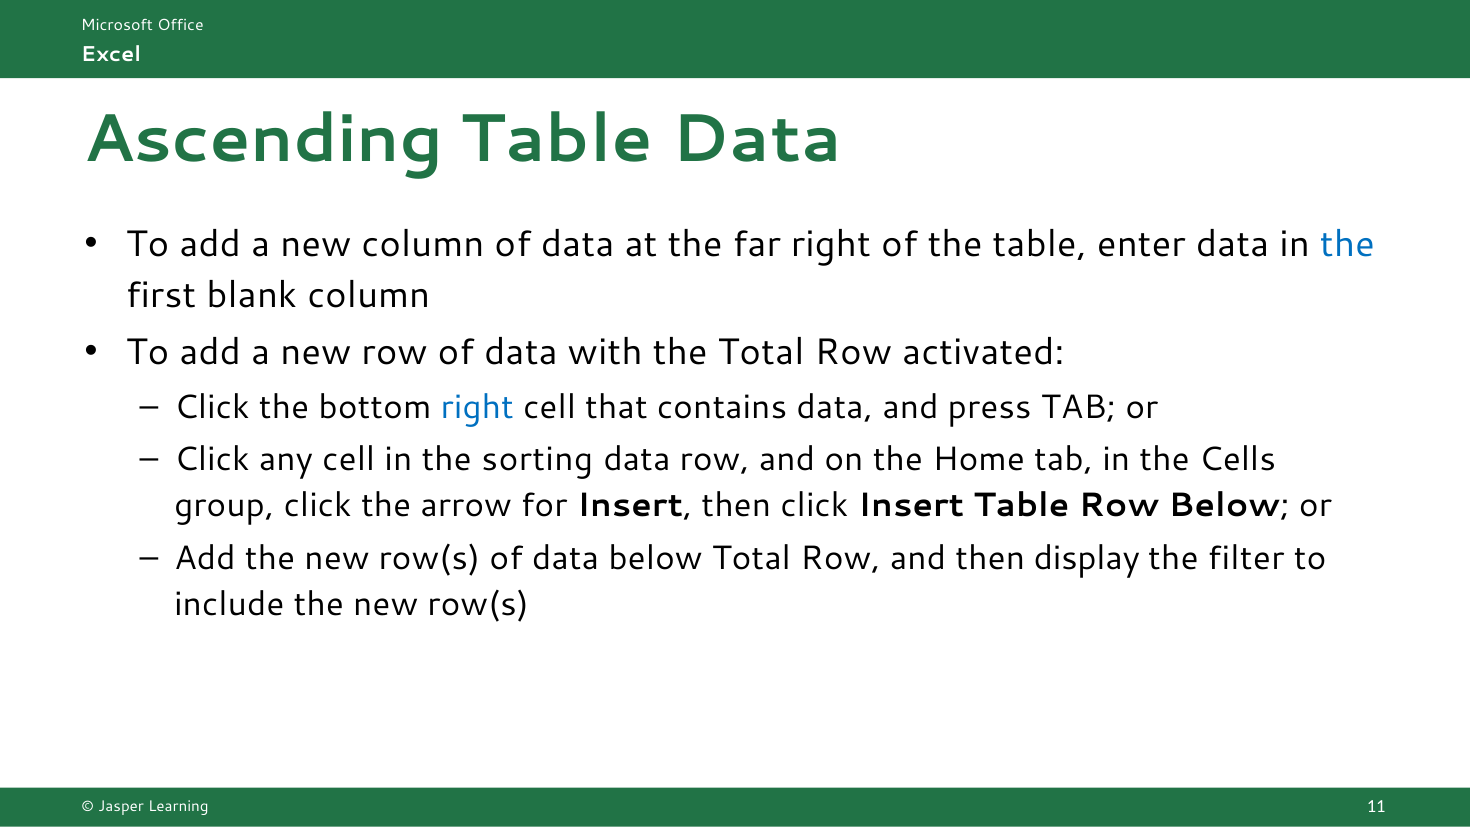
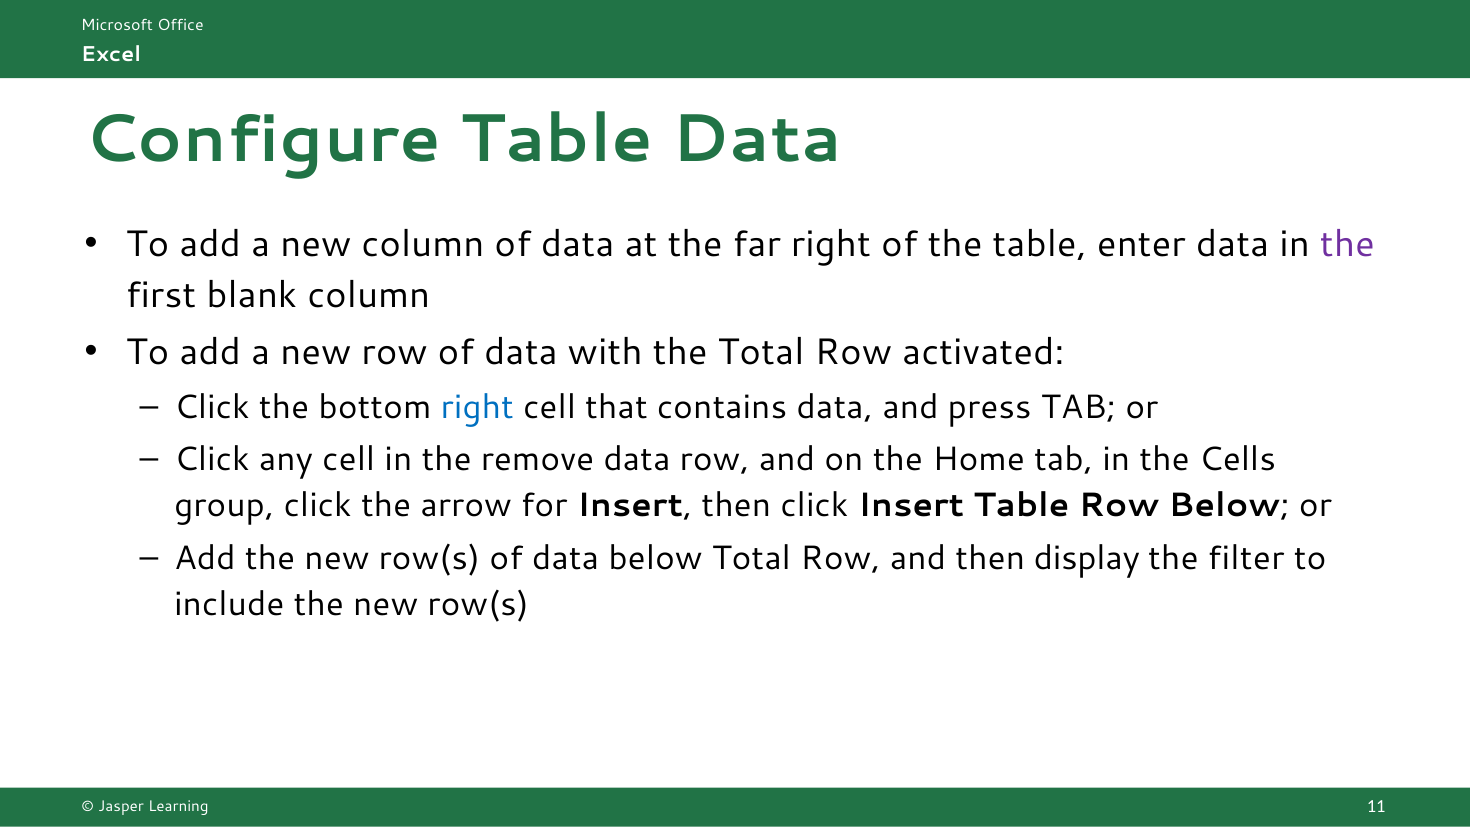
Ascending: Ascending -> Configure
the at (1347, 245) colour: blue -> purple
sorting: sorting -> remove
